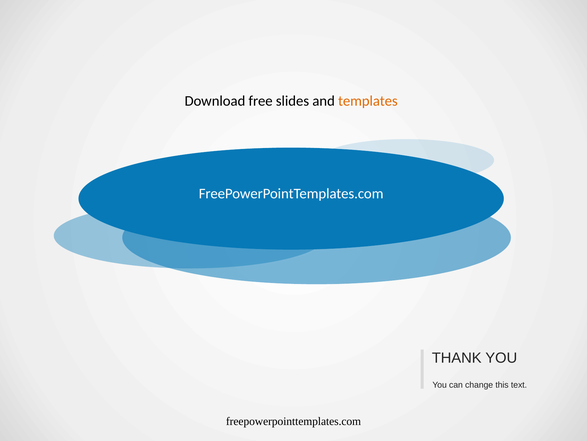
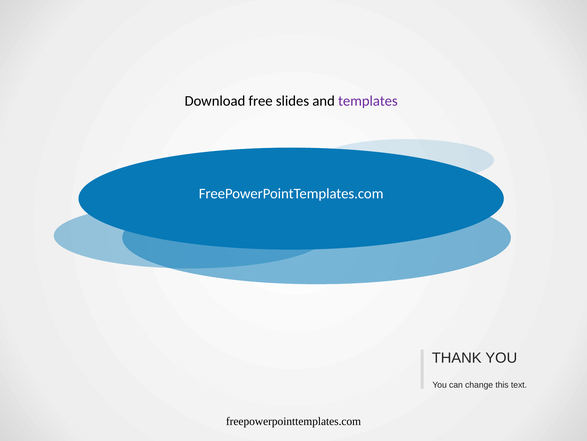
templates colour: orange -> purple
